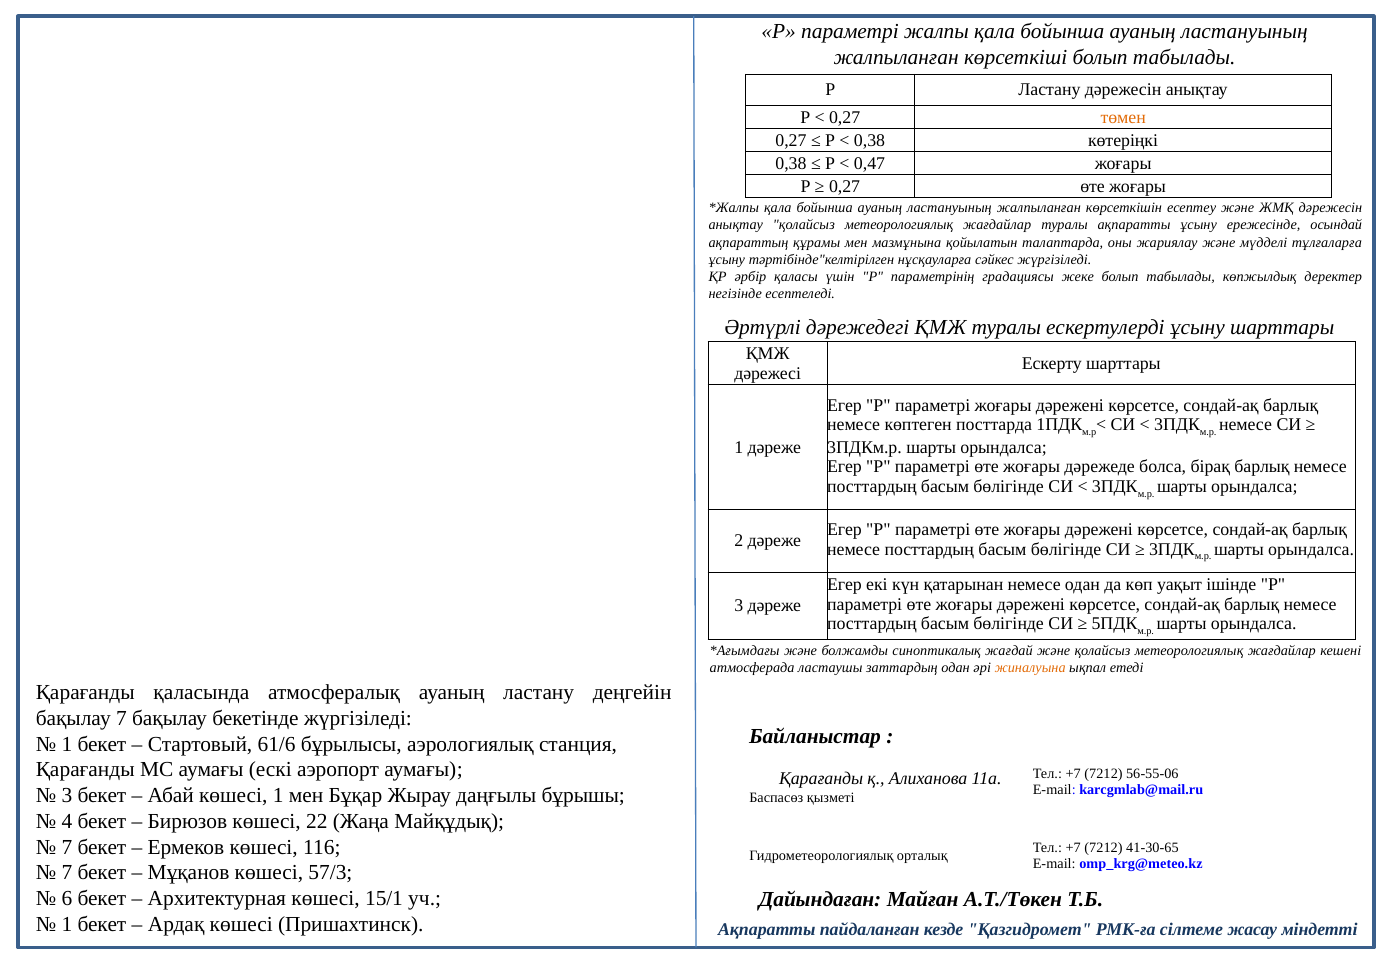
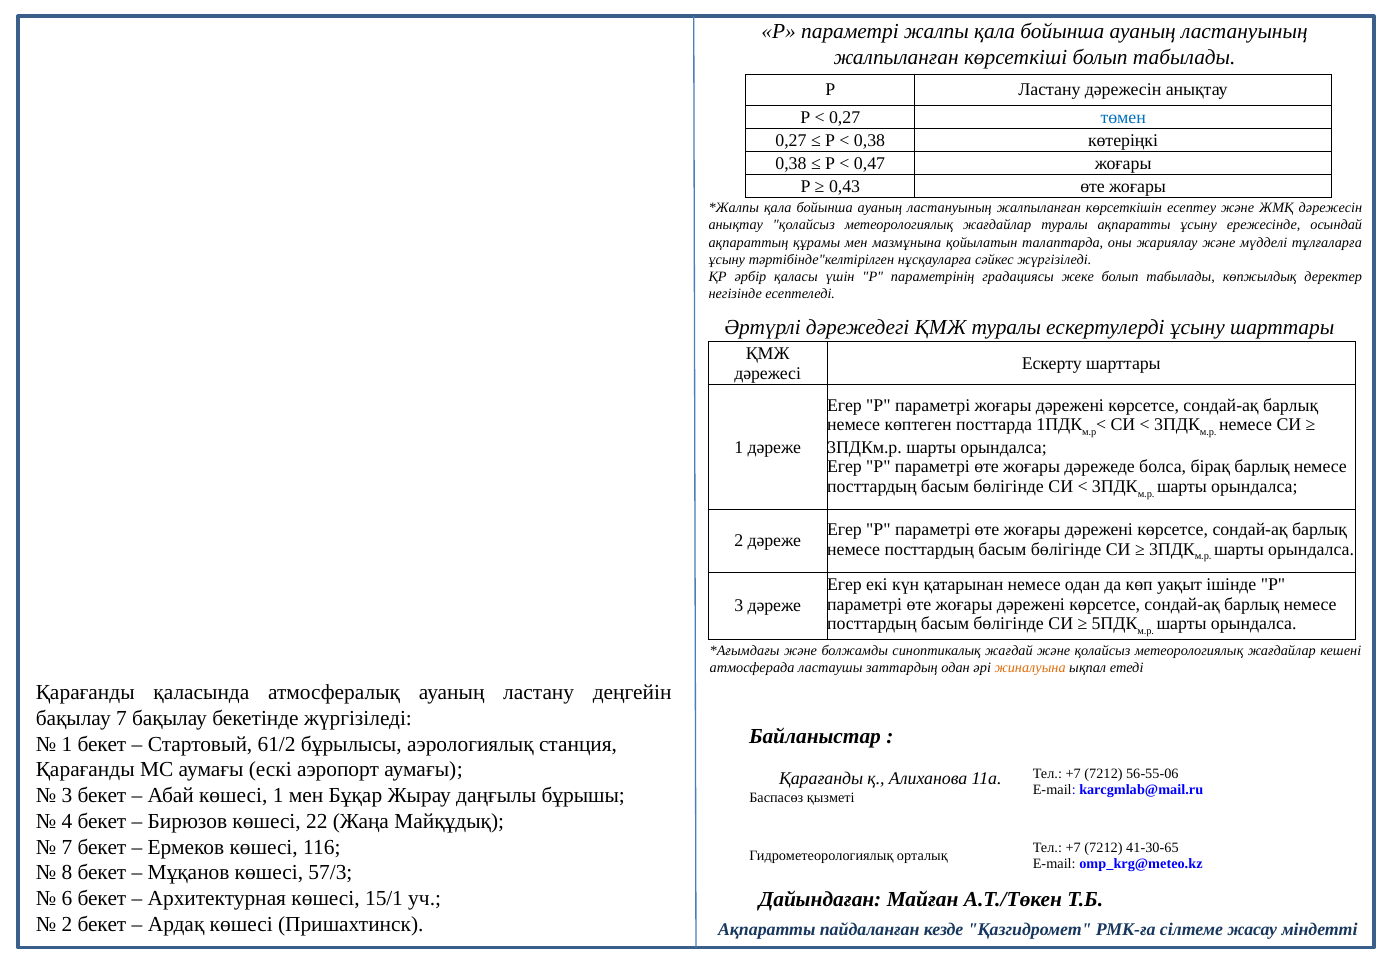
төмен colour: orange -> blue
0,27 at (845, 187): 0,27 -> 0,43
61/6: 61/6 -> 61/2
7 at (67, 872): 7 -> 8
1 at (67, 924): 1 -> 2
